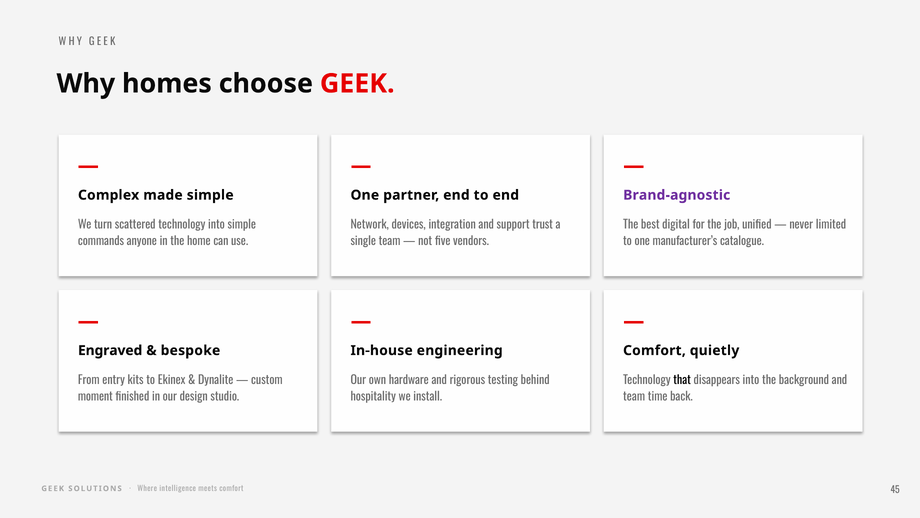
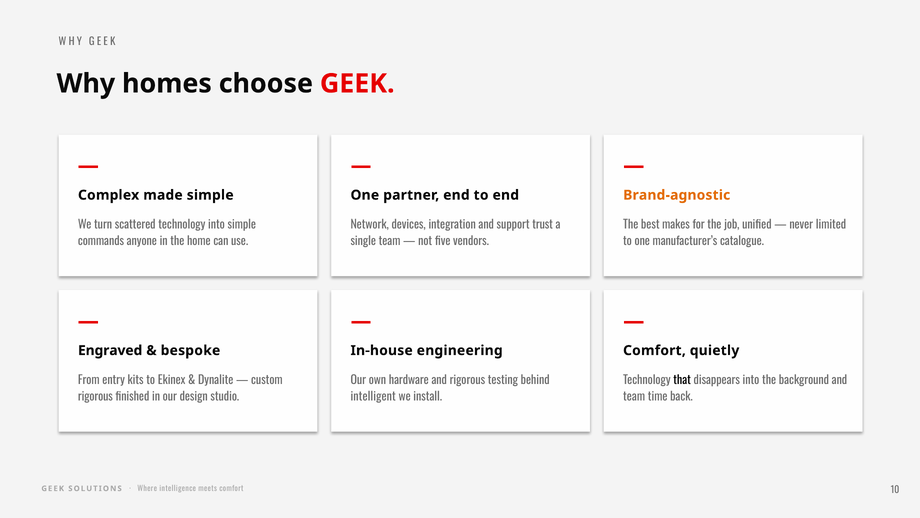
Brand-agnostic colour: purple -> orange
digital: digital -> makes
moment at (95, 396): moment -> rigorous
hospitality: hospitality -> intelligent
45: 45 -> 10
